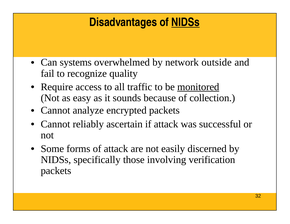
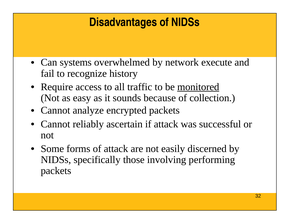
NIDSs at (185, 22) underline: present -> none
outside: outside -> execute
quality: quality -> history
verification: verification -> performing
